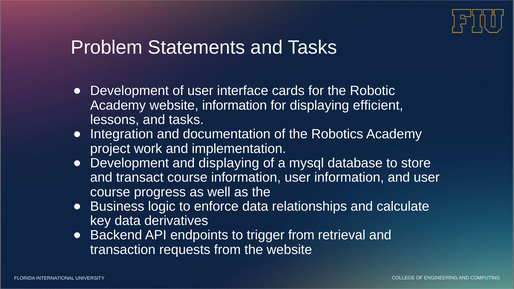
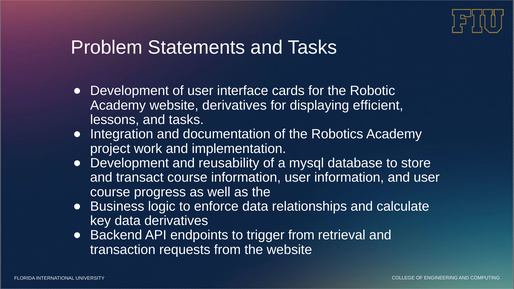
website information: information -> derivatives
and displaying: displaying -> reusability
